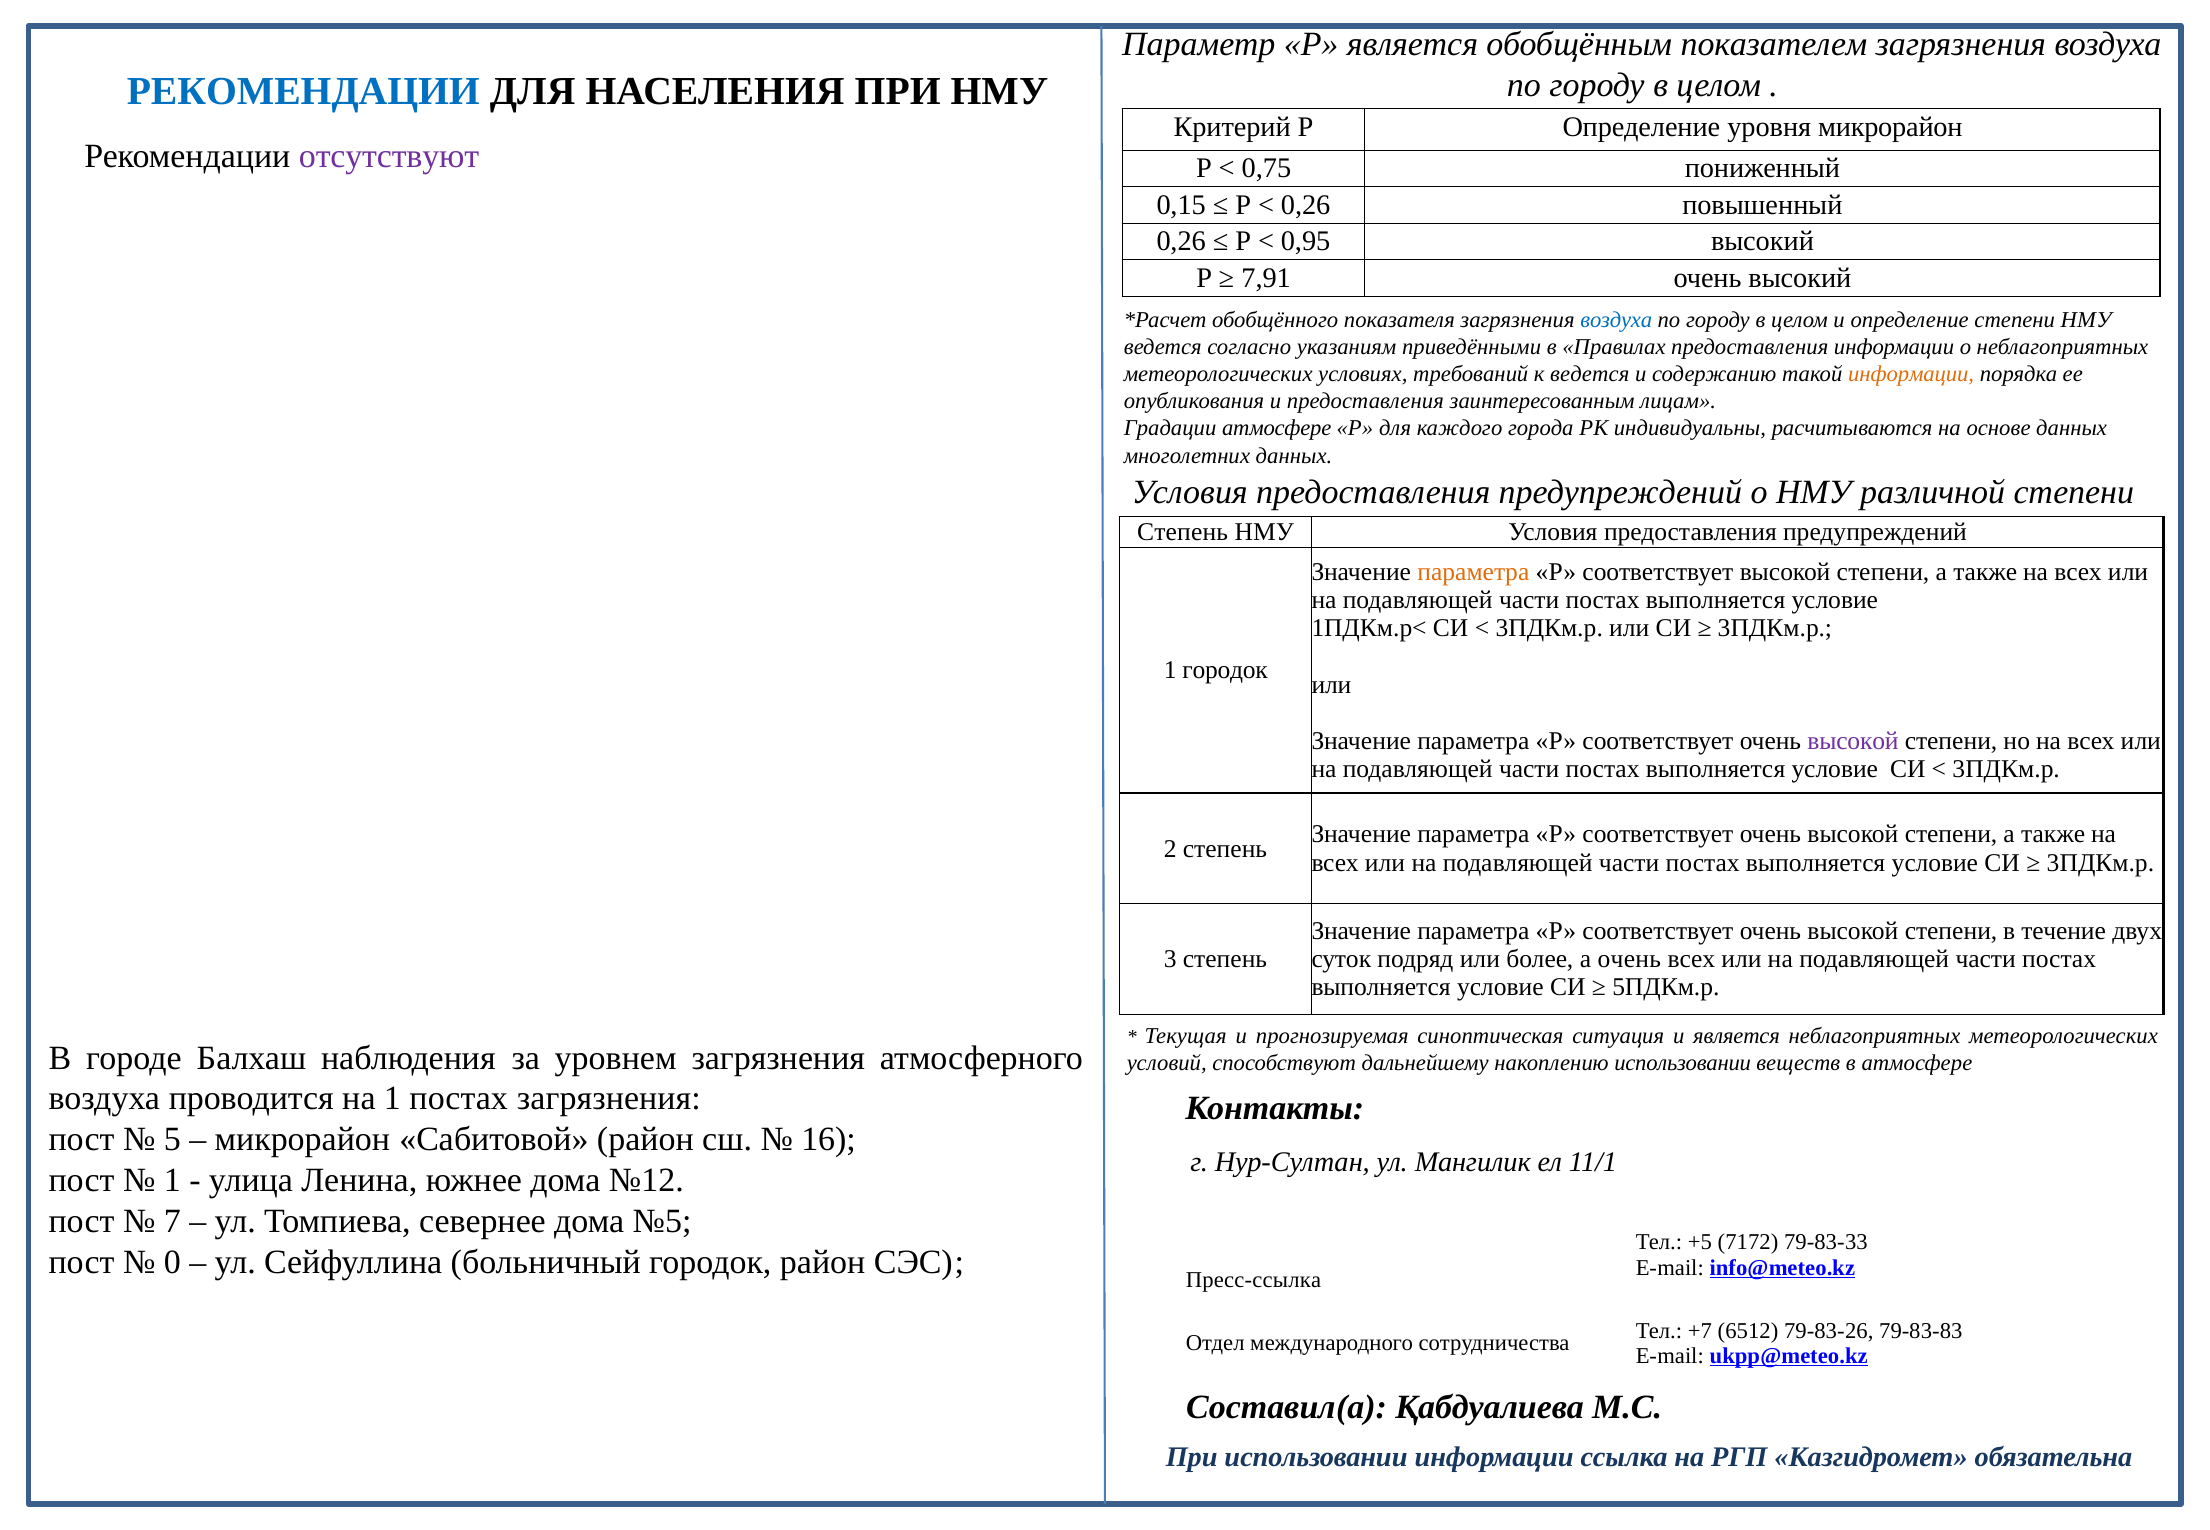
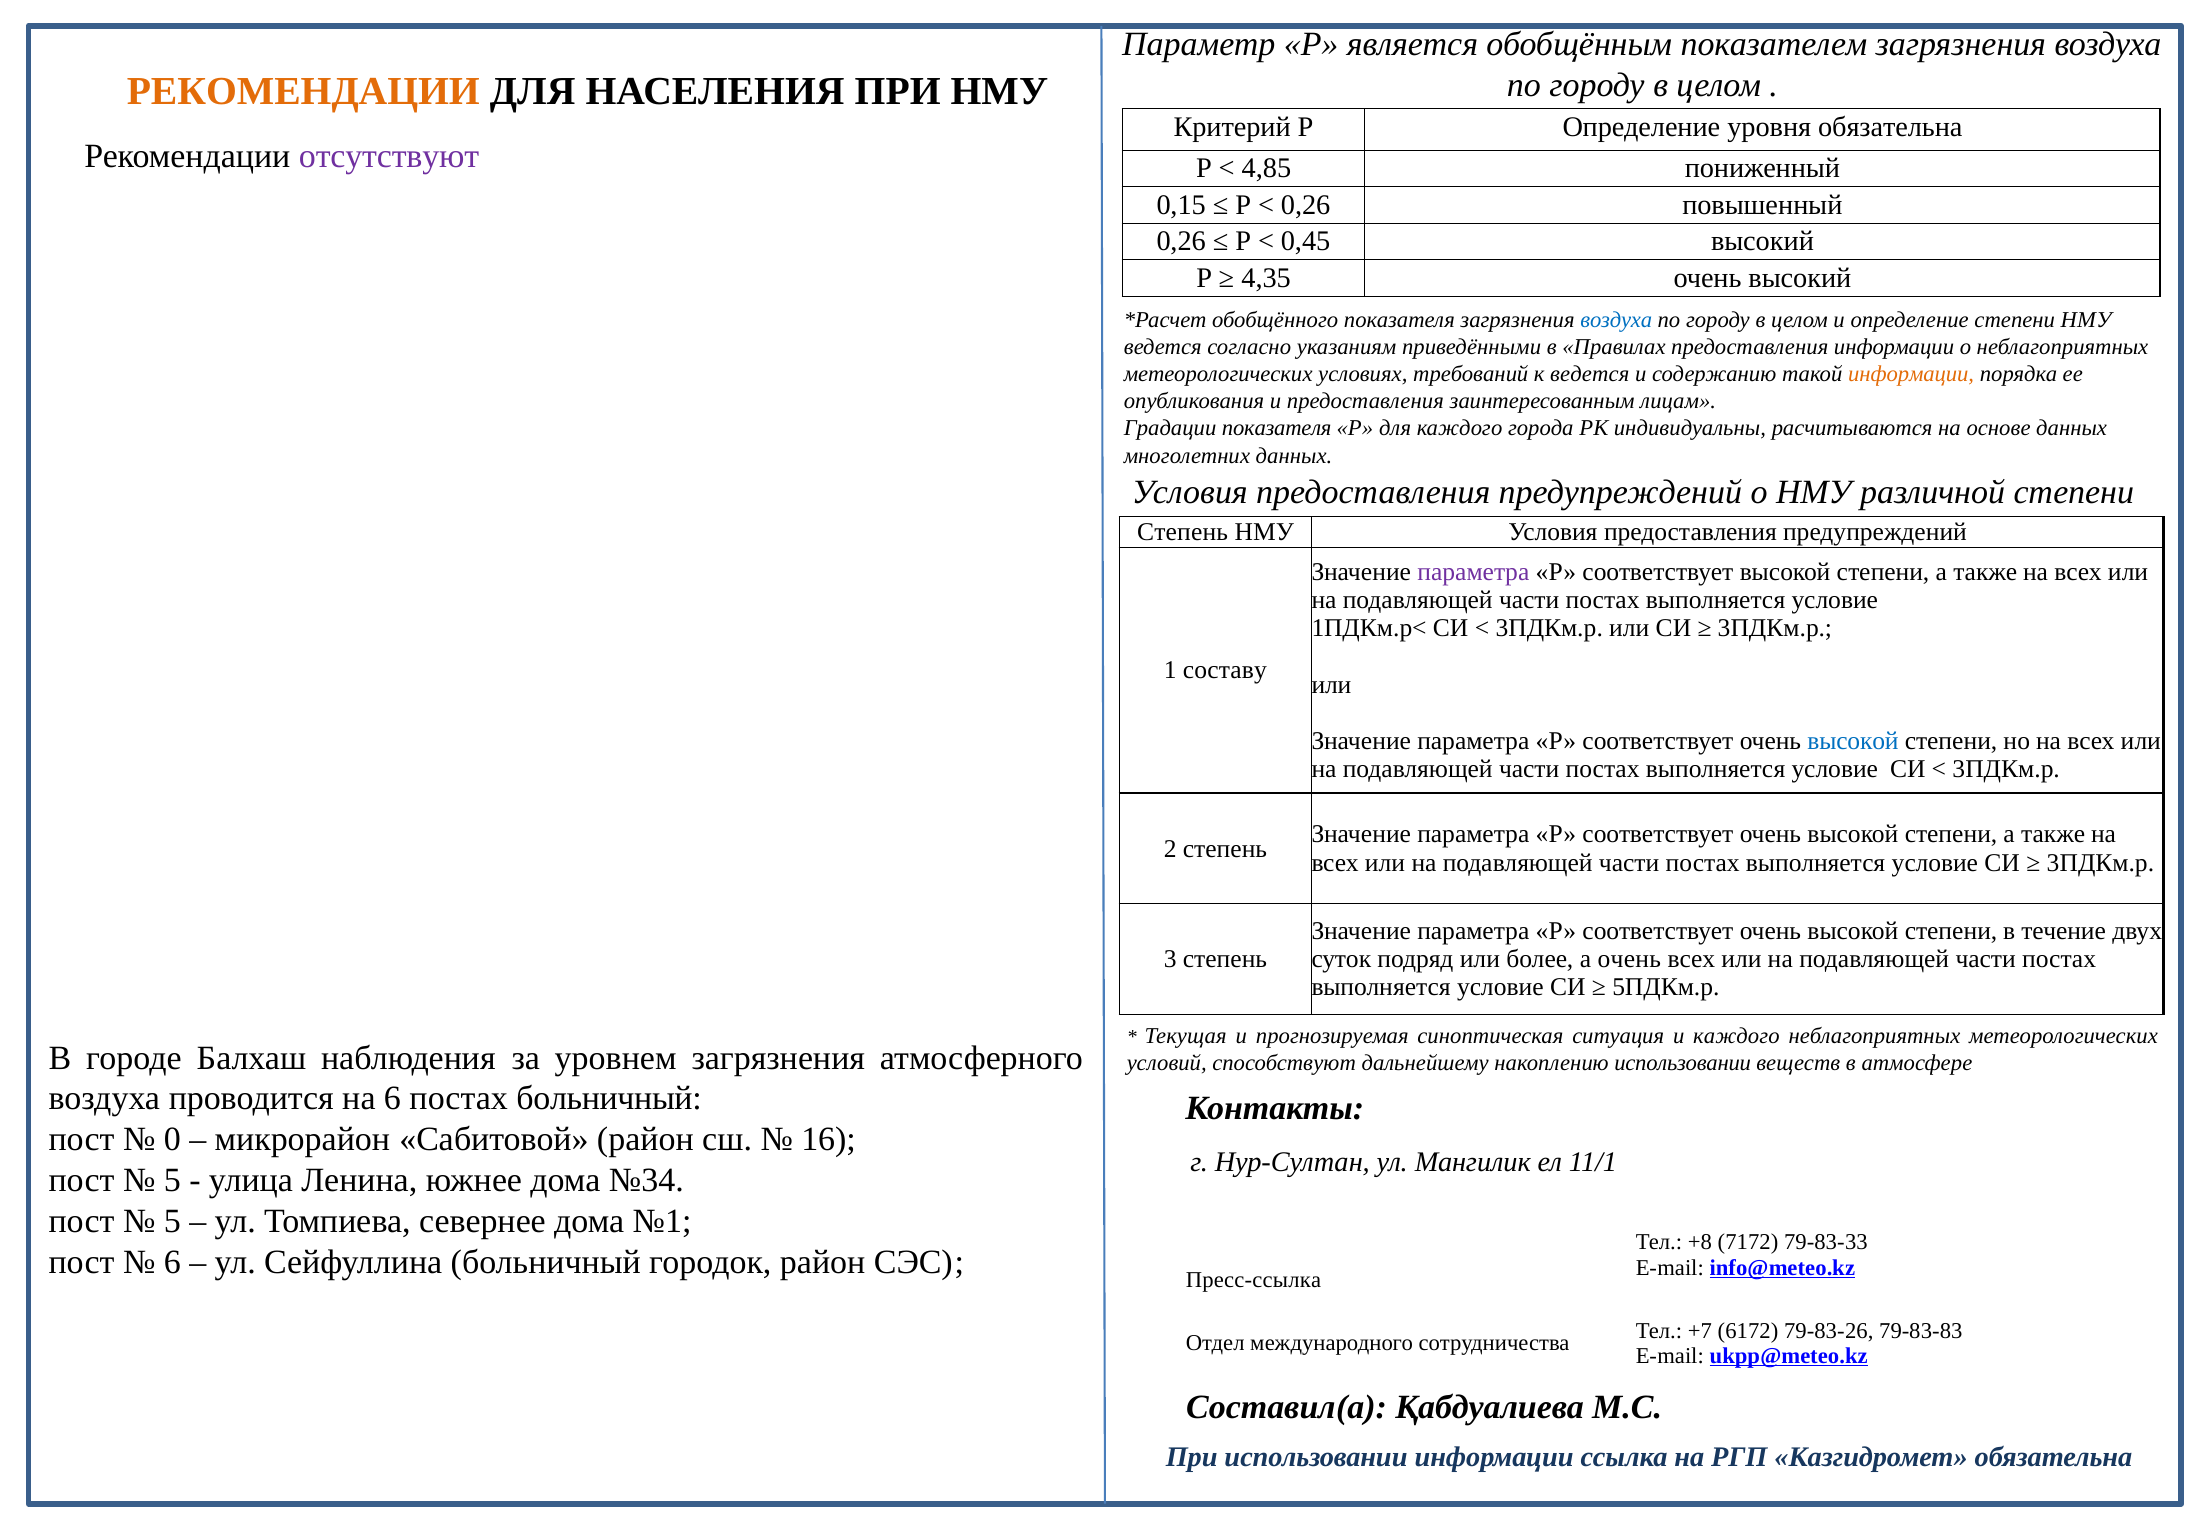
РЕКОМЕНДАЦИИ at (303, 92) colour: blue -> orange
уровня микрорайон: микрорайон -> обязательна
0,75: 0,75 -> 4,85
0,95: 0,95 -> 0,45
7,91: 7,91 -> 4,35
Градации атмосфере: атмосфере -> показателя
параметра at (1473, 572) colour: orange -> purple
1 городок: городок -> составу
высокой at (1853, 741) colour: purple -> blue
и является: является -> каждого
на 1: 1 -> 6
постах загрязнения: загрязнения -> больничный
5: 5 -> 0
1 at (172, 1180): 1 -> 5
№12: №12 -> №34
7 at (172, 1221): 7 -> 5
№5: №5 -> №1
+5: +5 -> +8
0 at (172, 1262): 0 -> 6
6512: 6512 -> 6172
